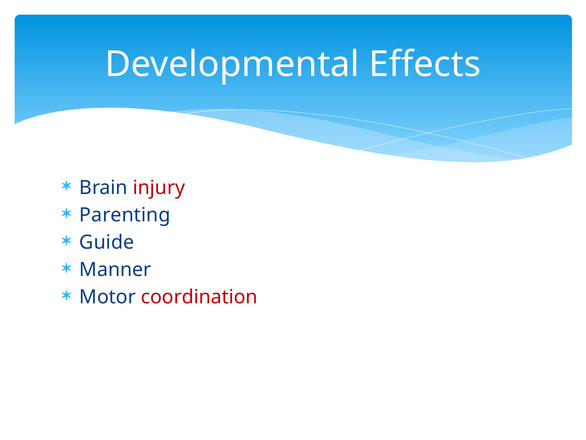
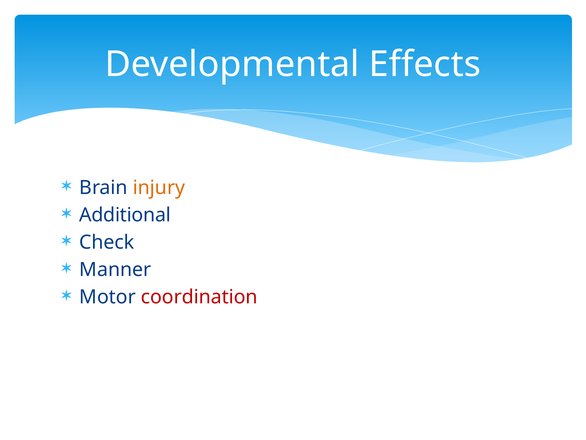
injury colour: red -> orange
Parenting: Parenting -> Additional
Guide: Guide -> Check
